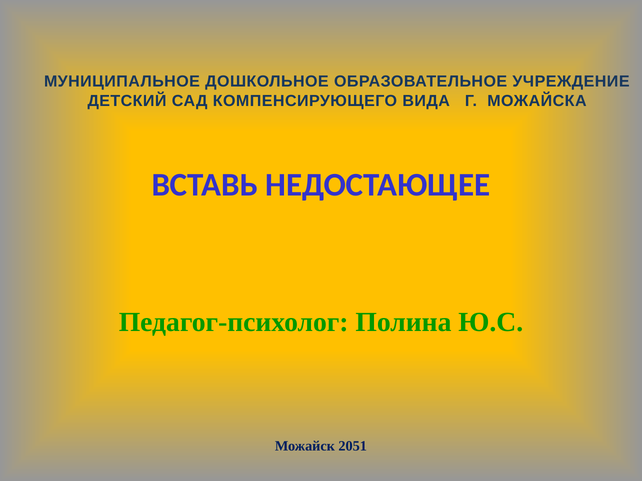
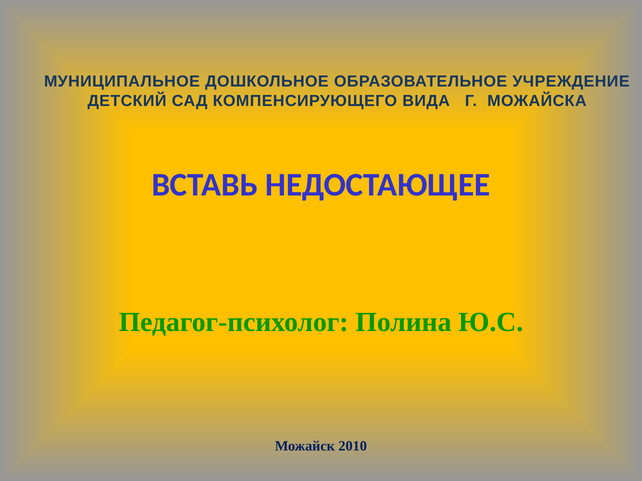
2051: 2051 -> 2010
